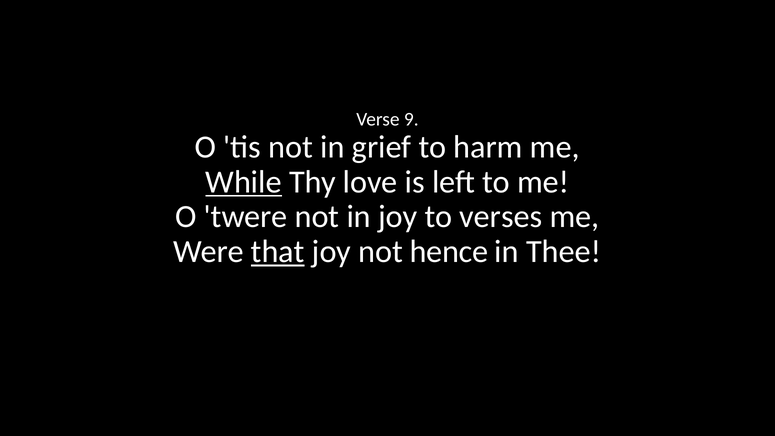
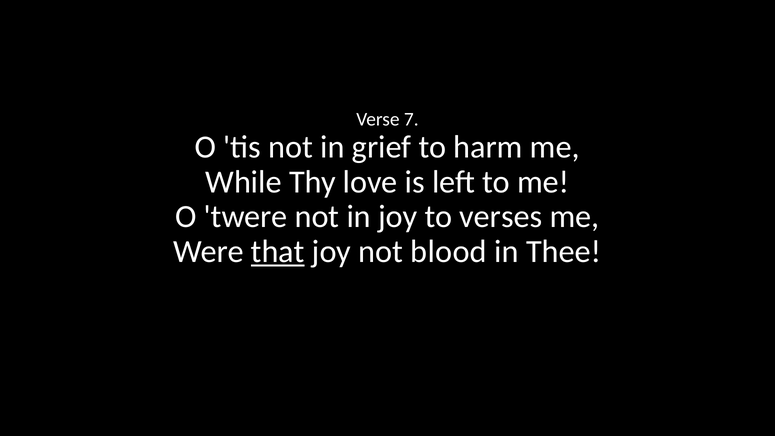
9: 9 -> 7
While underline: present -> none
hence: hence -> blood
